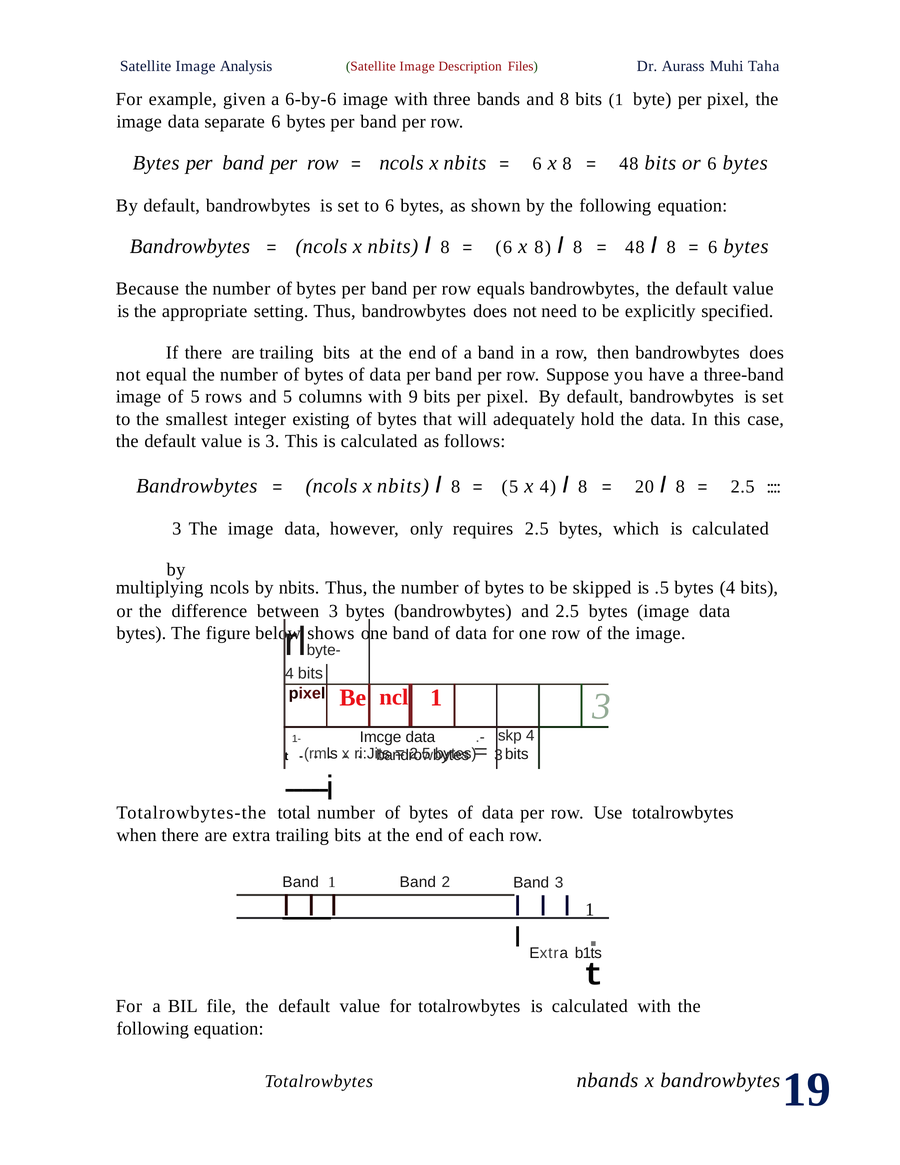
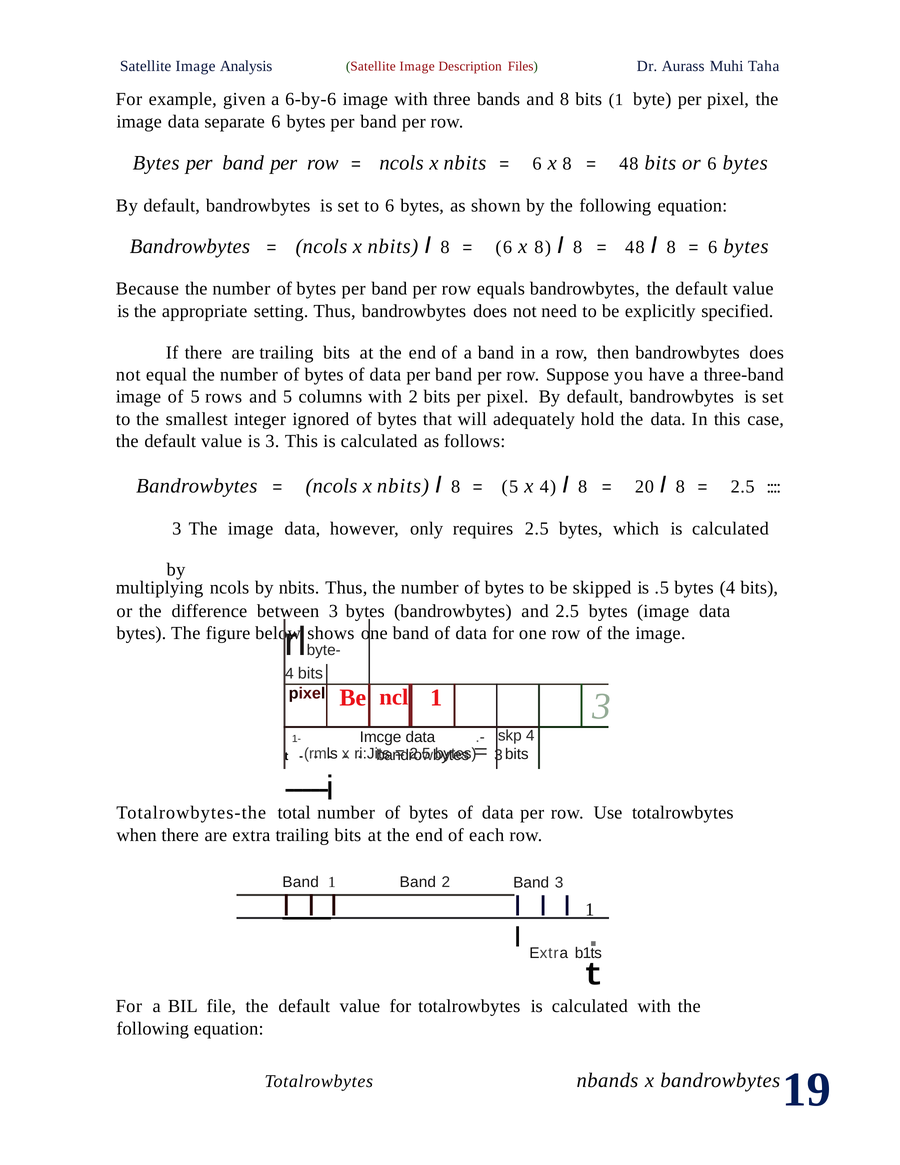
with 9: 9 -> 2
existing: existing -> ignored
